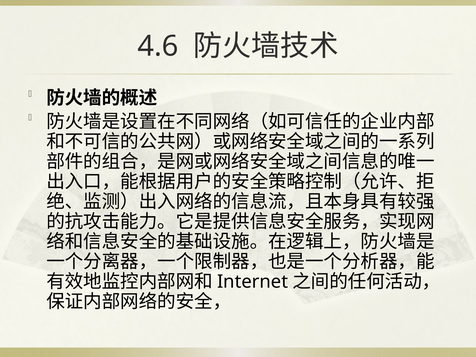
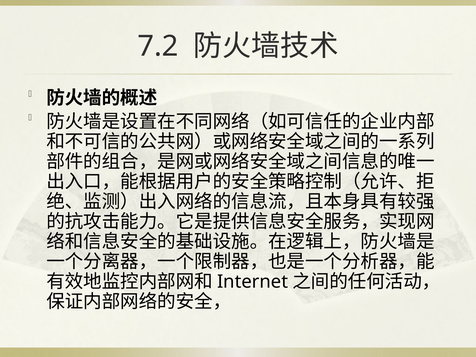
4.6: 4.6 -> 7.2
